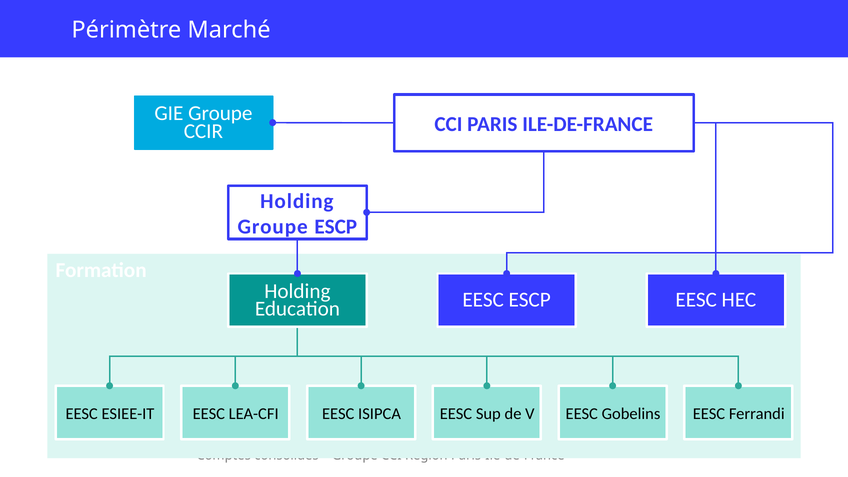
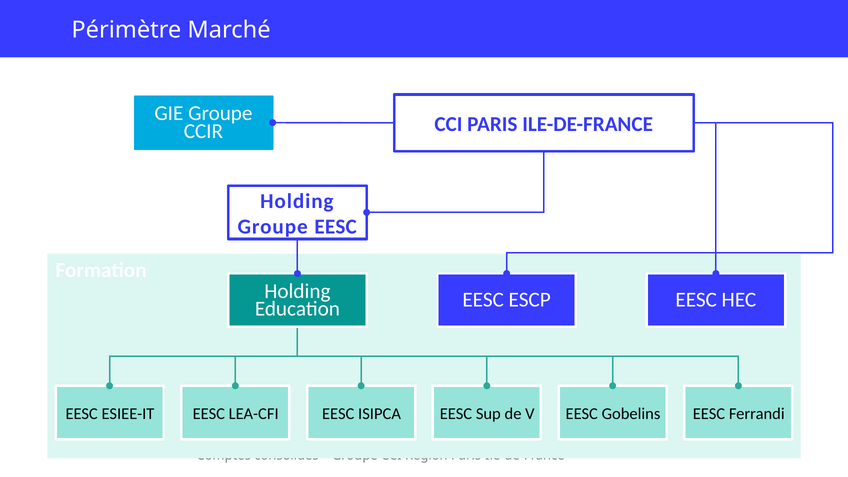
Groupe ESCP: ESCP -> EESC
